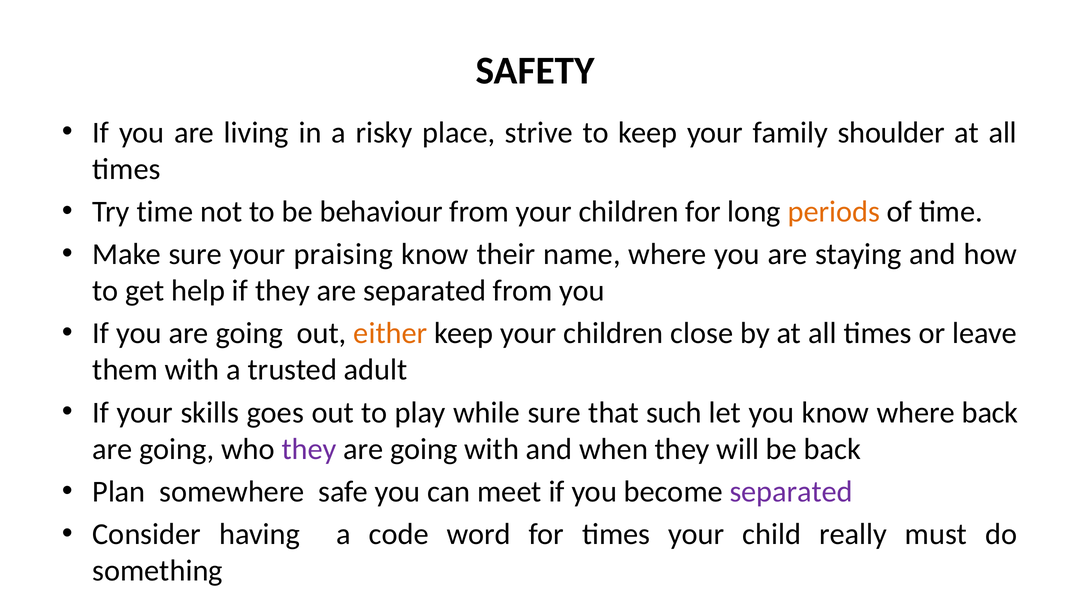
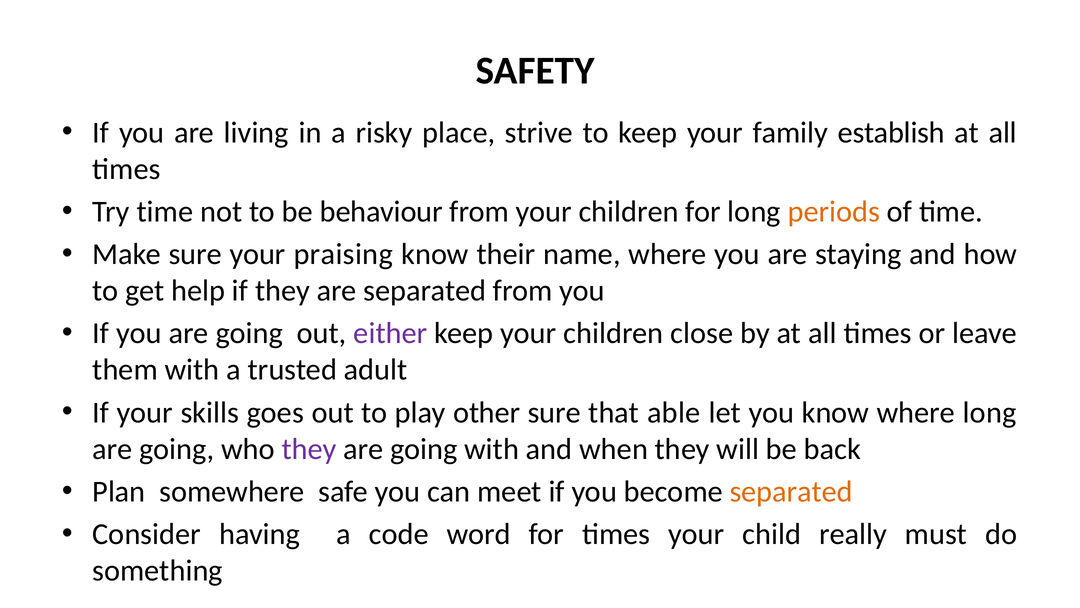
shoulder: shoulder -> establish
either colour: orange -> purple
while: while -> other
such: such -> able
where back: back -> long
separated at (791, 491) colour: purple -> orange
